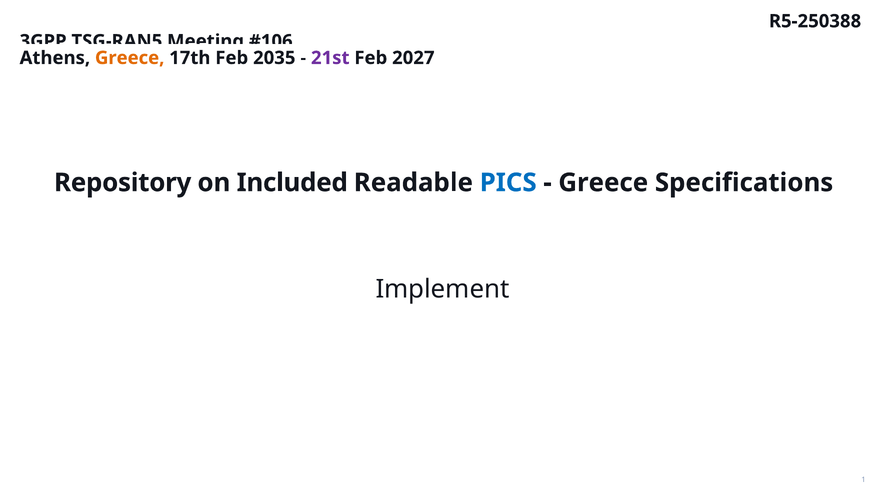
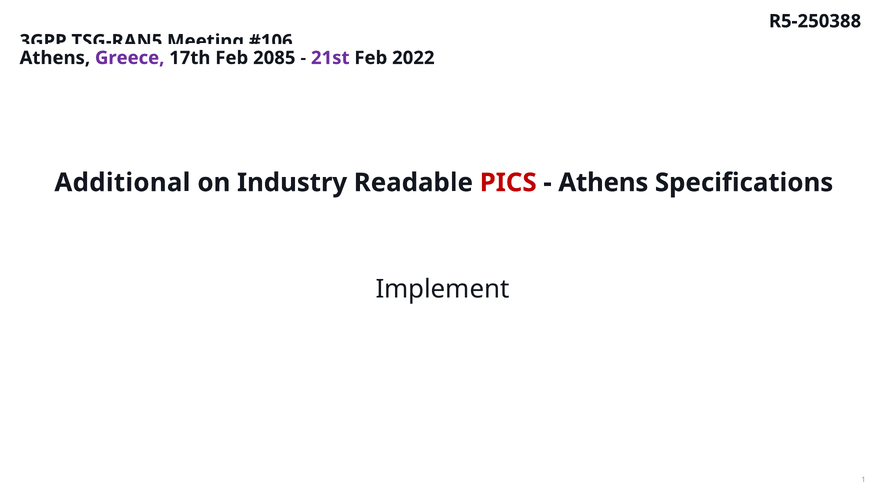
Greece at (130, 58) colour: orange -> purple
2035: 2035 -> 2085
2027: 2027 -> 2022
Repository: Repository -> Additional
Included: Included -> Industry
PICS colour: blue -> red
Greece at (603, 182): Greece -> Athens
